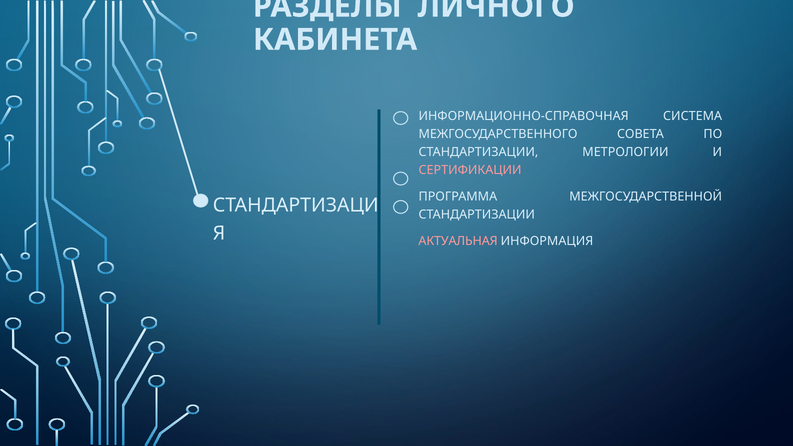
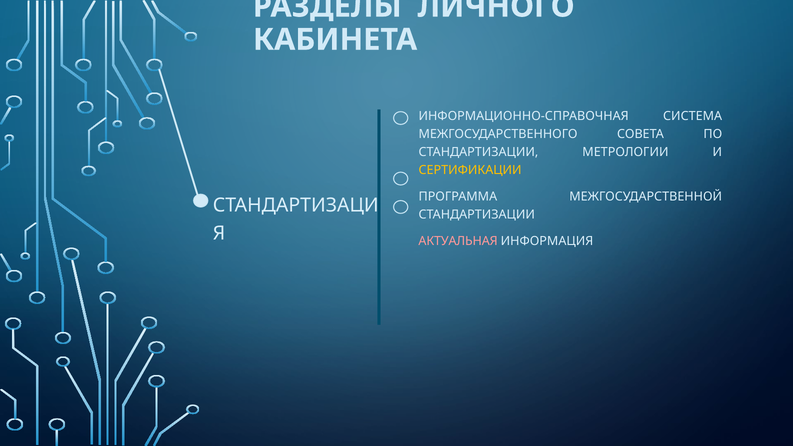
СЕРТИФИКАЦИИ colour: pink -> yellow
